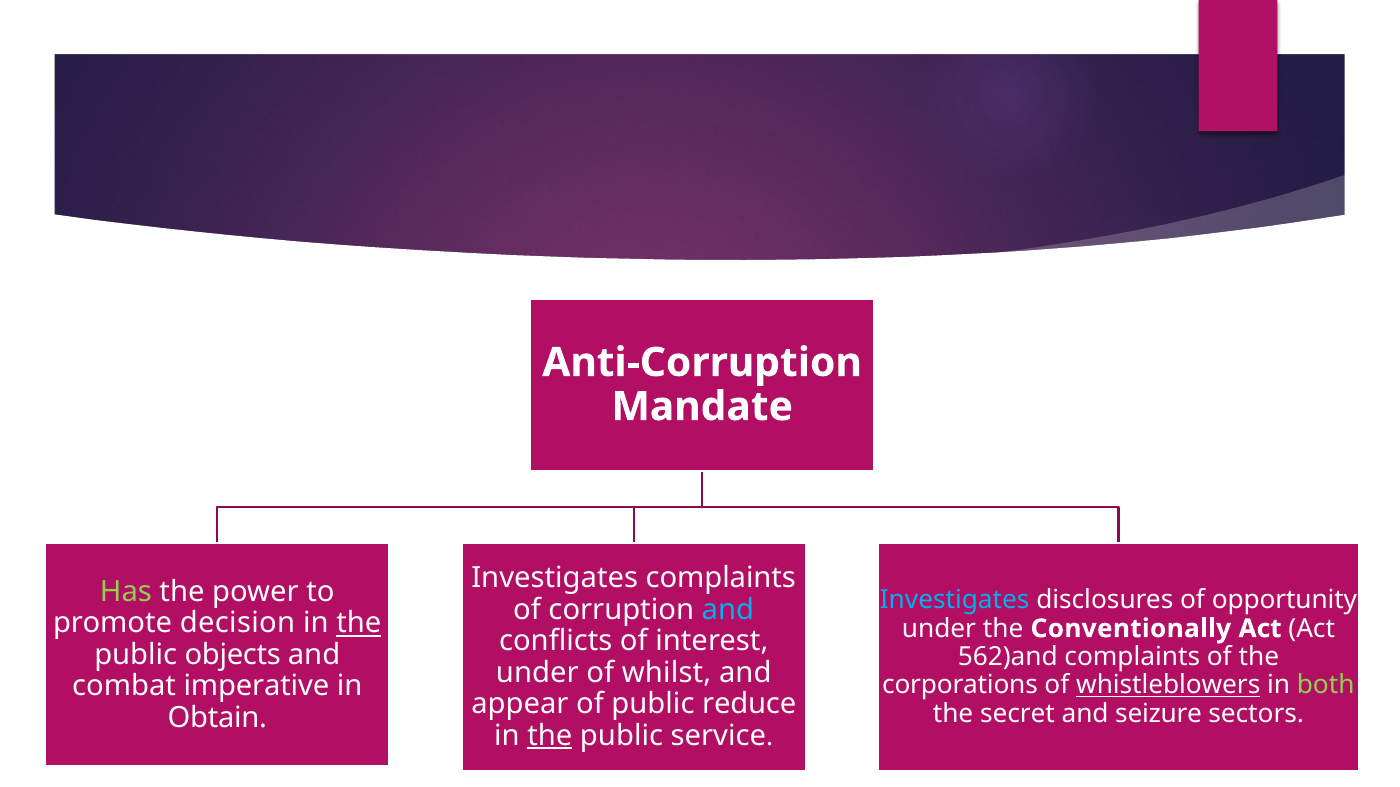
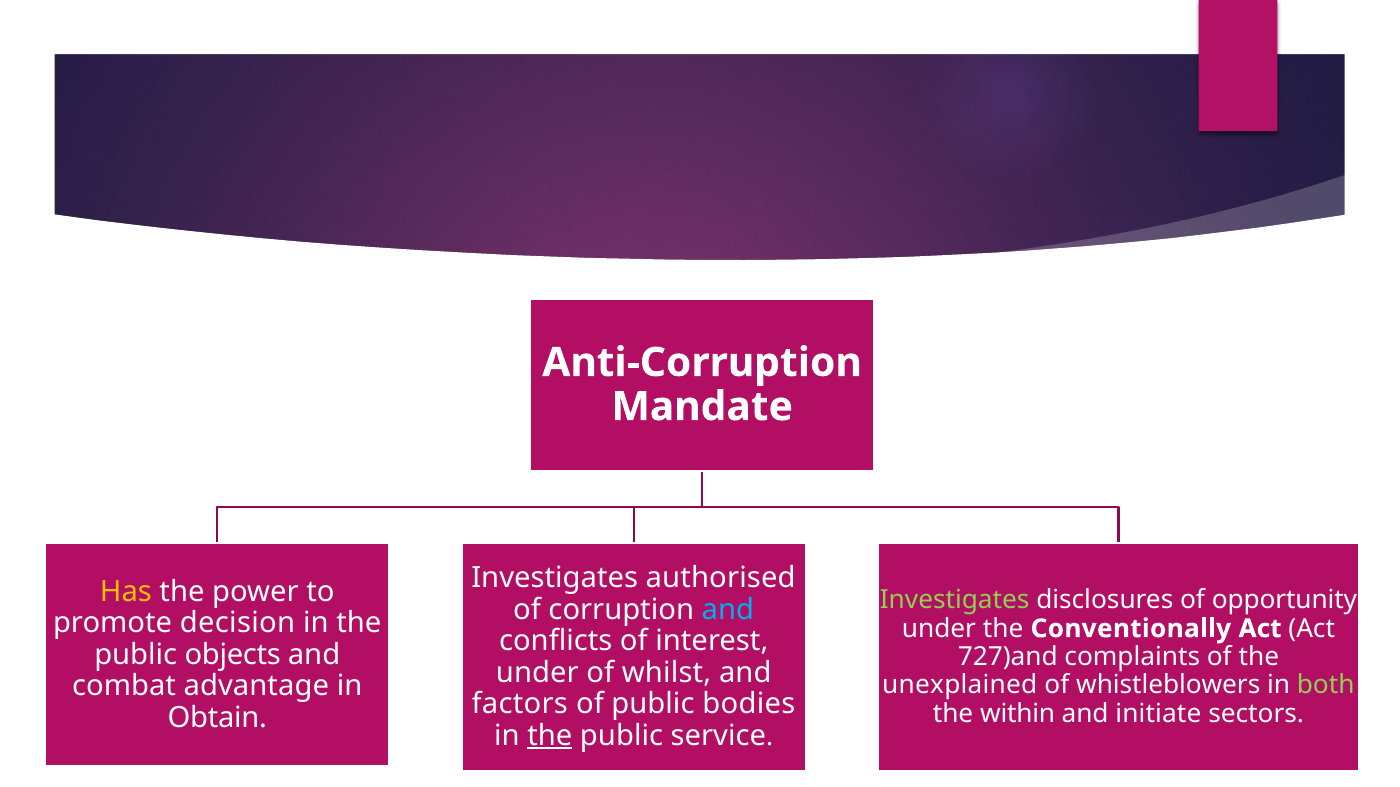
Investigates complaints: complaints -> authorised
Has colour: light green -> yellow
Investigates at (955, 601) colour: light blue -> light green
the at (359, 624) underline: present -> none
562)and: 562)and -> 727)and
imperative: imperative -> advantage
corporations: corporations -> unexplained
whistleblowers underline: present -> none
appear: appear -> factors
reduce: reduce -> bodies
secret: secret -> within
seizure: seizure -> initiate
